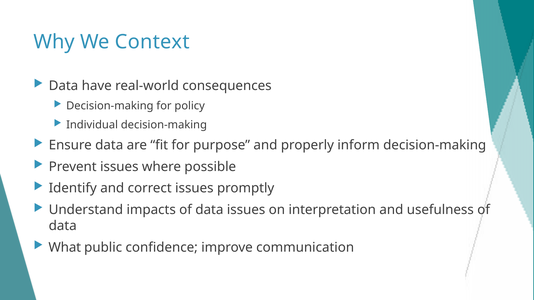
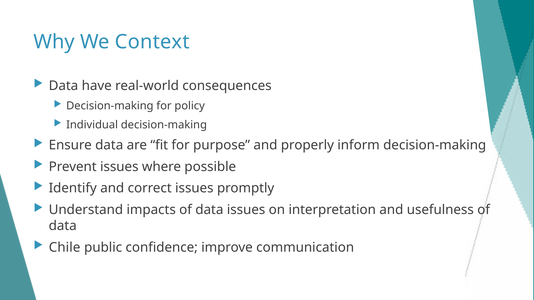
What: What -> Chile
